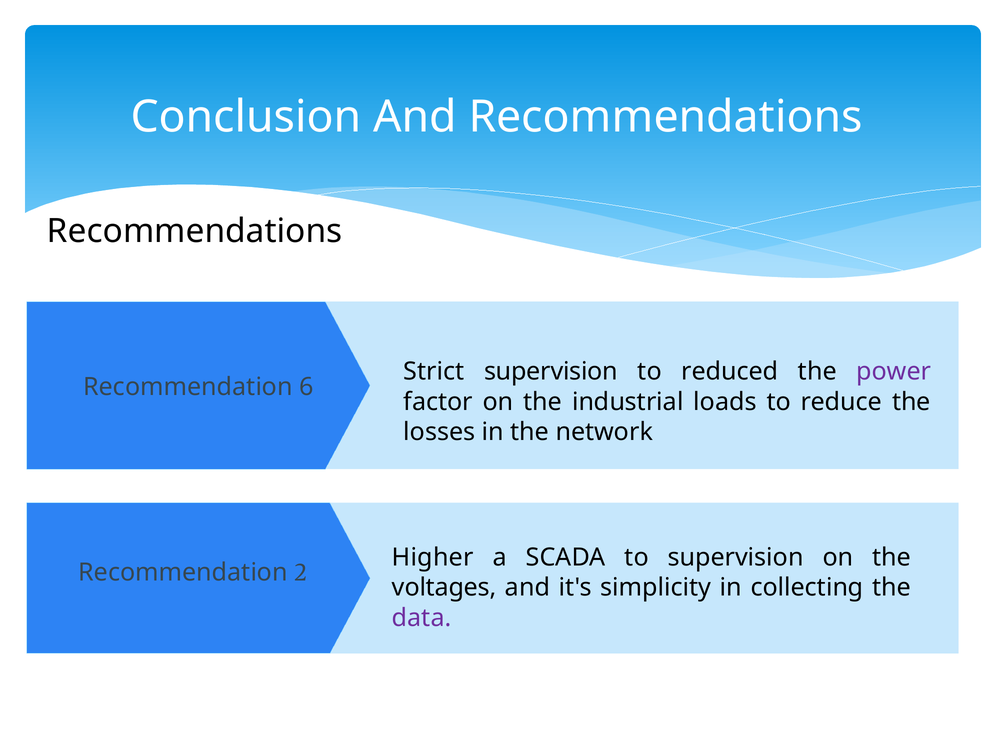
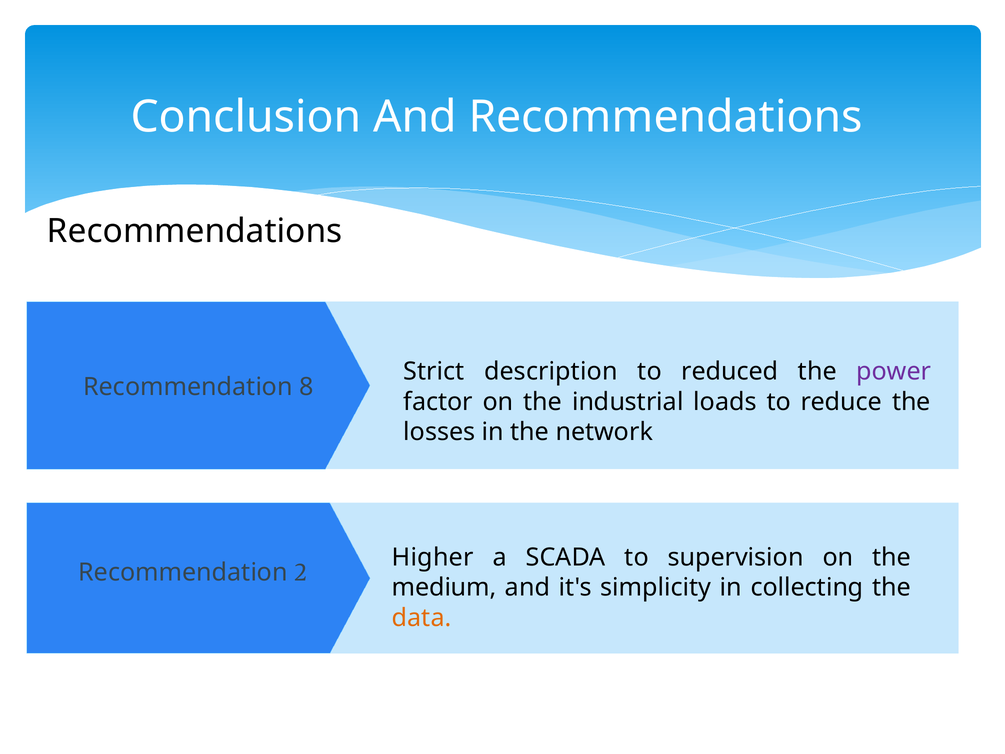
Strict supervision: supervision -> description
6: 6 -> 8
voltages: voltages -> medium
data colour: purple -> orange
